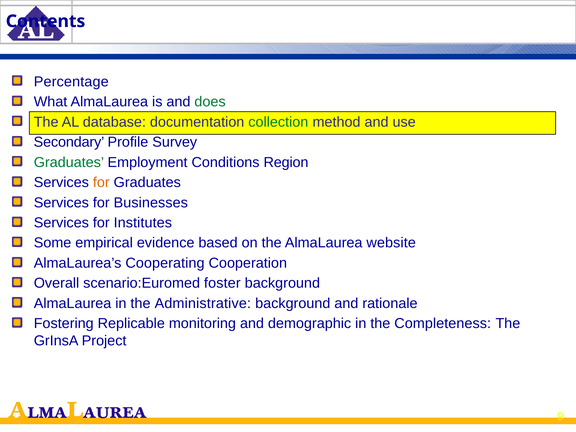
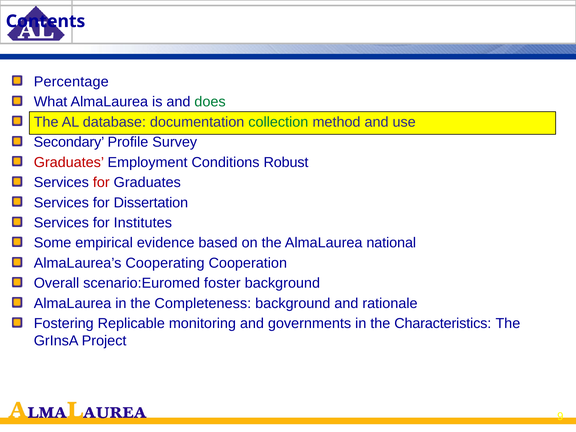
Graduates at (69, 162) colour: green -> red
Region: Region -> Robust
for at (101, 182) colour: orange -> red
Businesses: Businesses -> Dissertation
website: website -> national
Administrative: Administrative -> Completeness
demographic: demographic -> governments
Completeness: Completeness -> Characteristics
